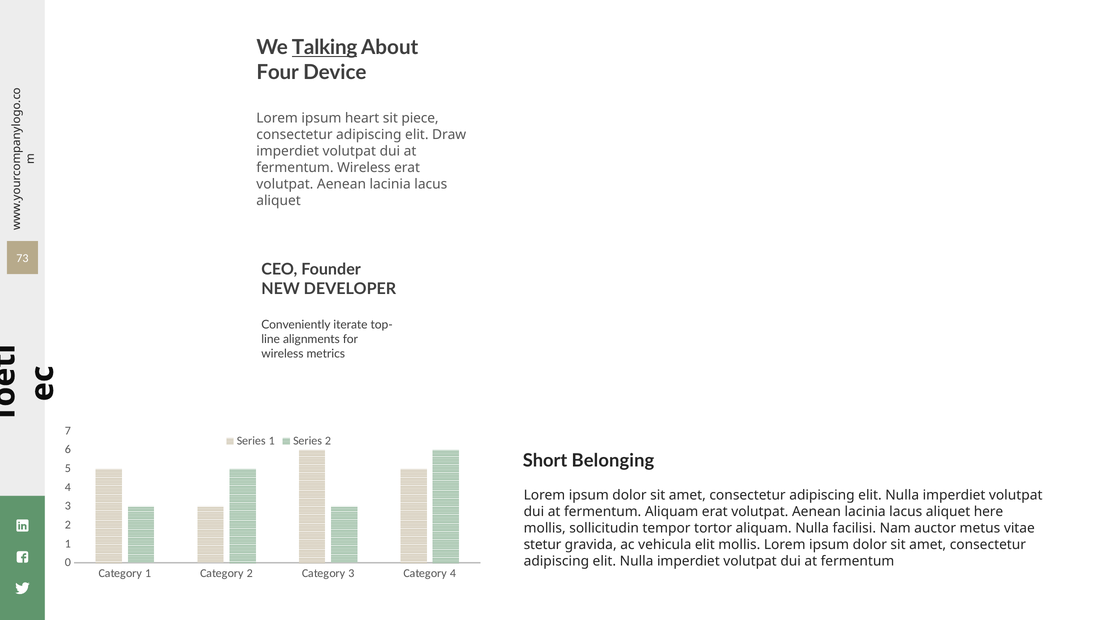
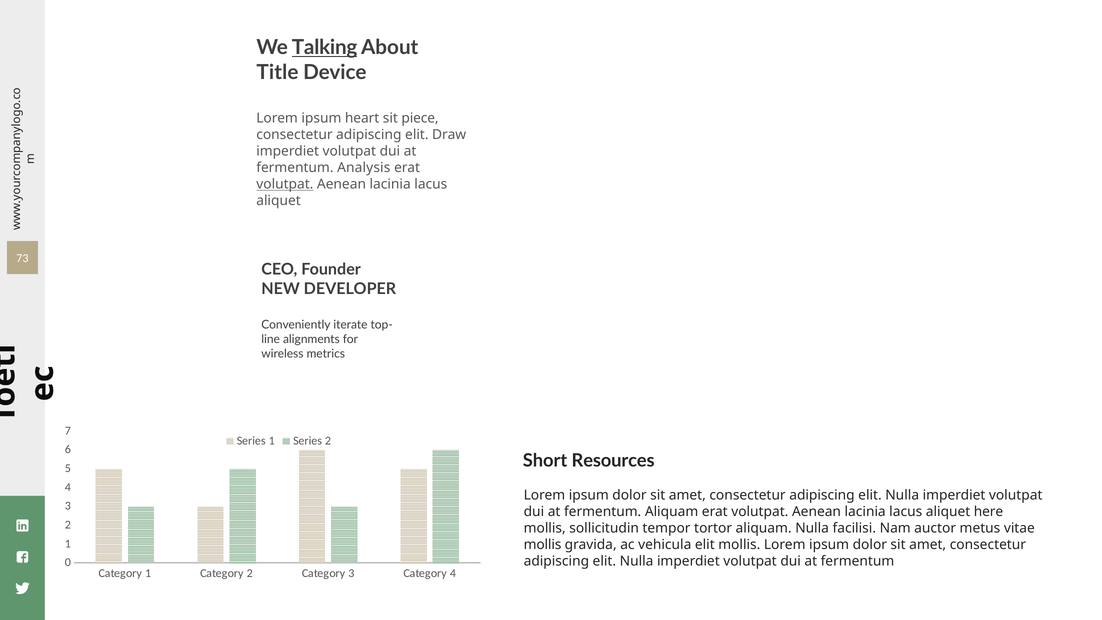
Four: Four -> Title
fermentum Wireless: Wireless -> Analysis
volutpat at (285, 184) underline: none -> present
Belonging: Belonging -> Resources
stetur at (543, 544): stetur -> mollis
